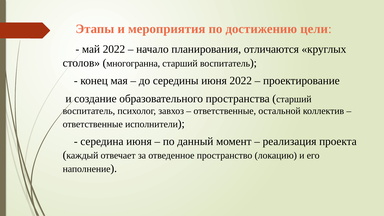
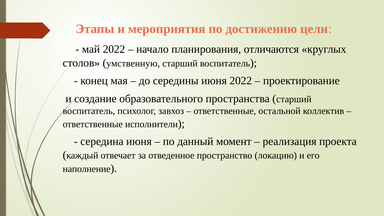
многогранна: многогранна -> умственную
